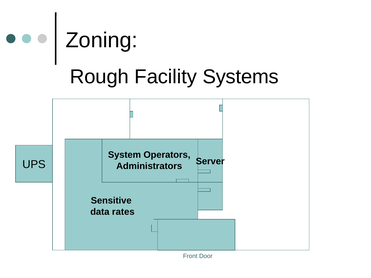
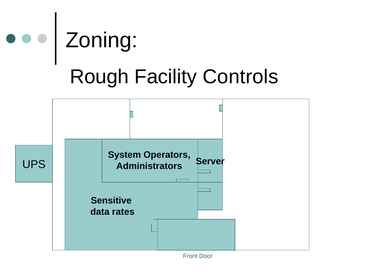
Systems: Systems -> Controls
